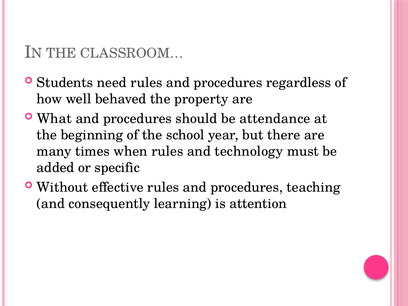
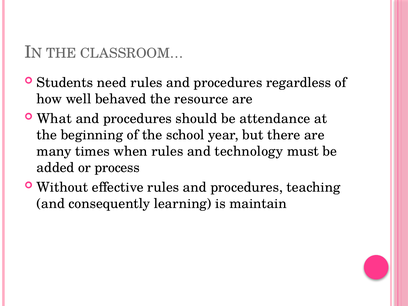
property: property -> resource
specific: specific -> process
attention: attention -> maintain
